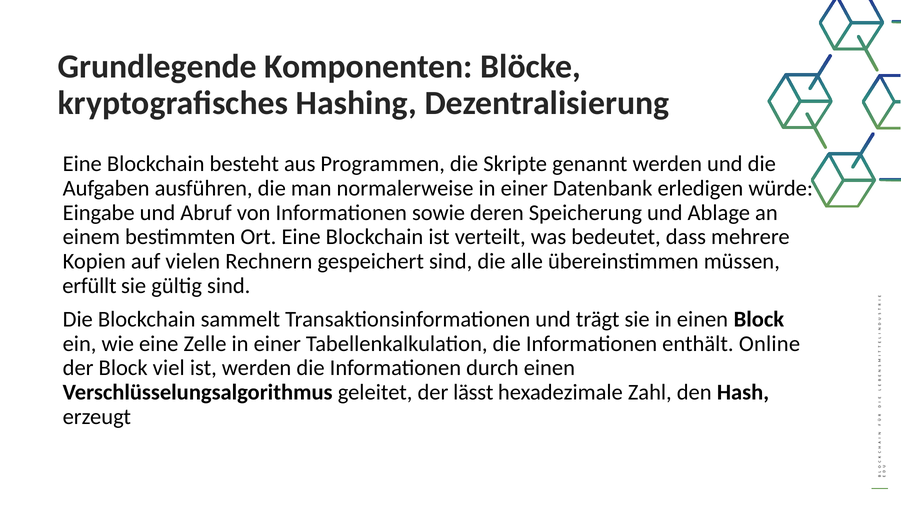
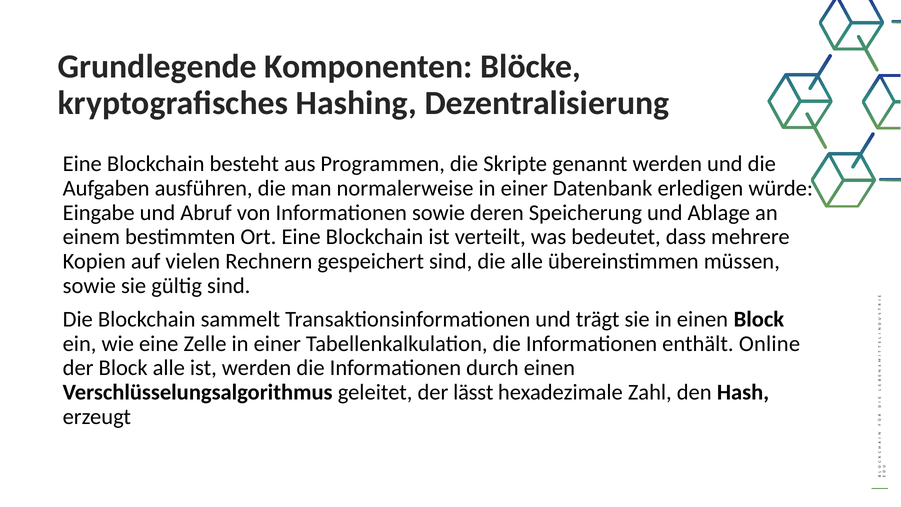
erfüllt at (89, 286): erfüllt -> sowie
Block viel: viel -> alle
